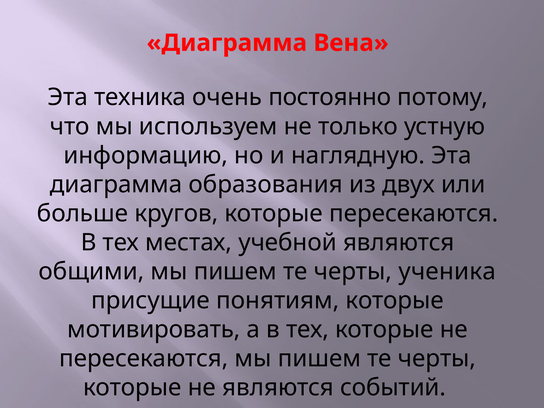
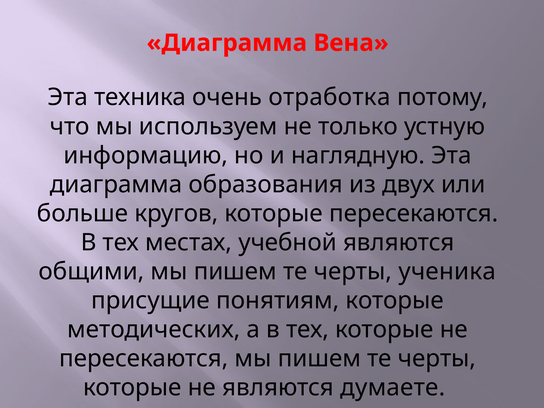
постоянно: постоянно -> отработка
мотивировать: мотивировать -> методических
событий: событий -> думаете
